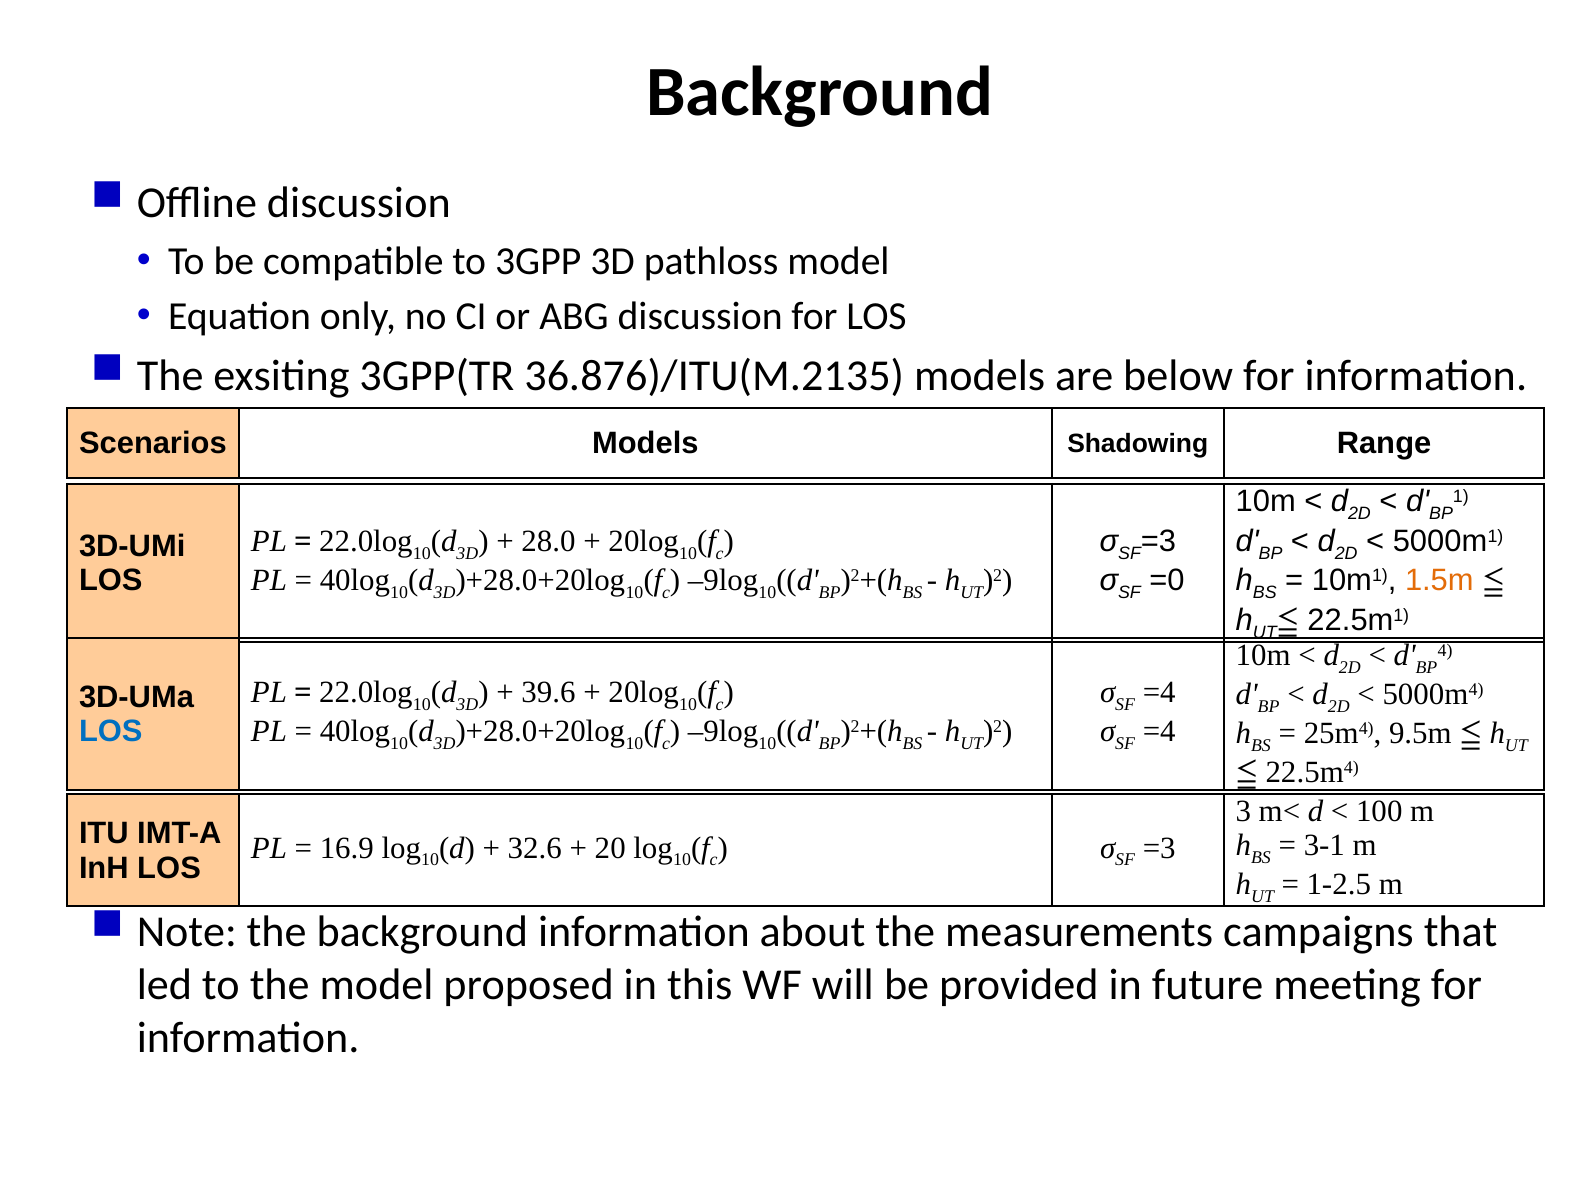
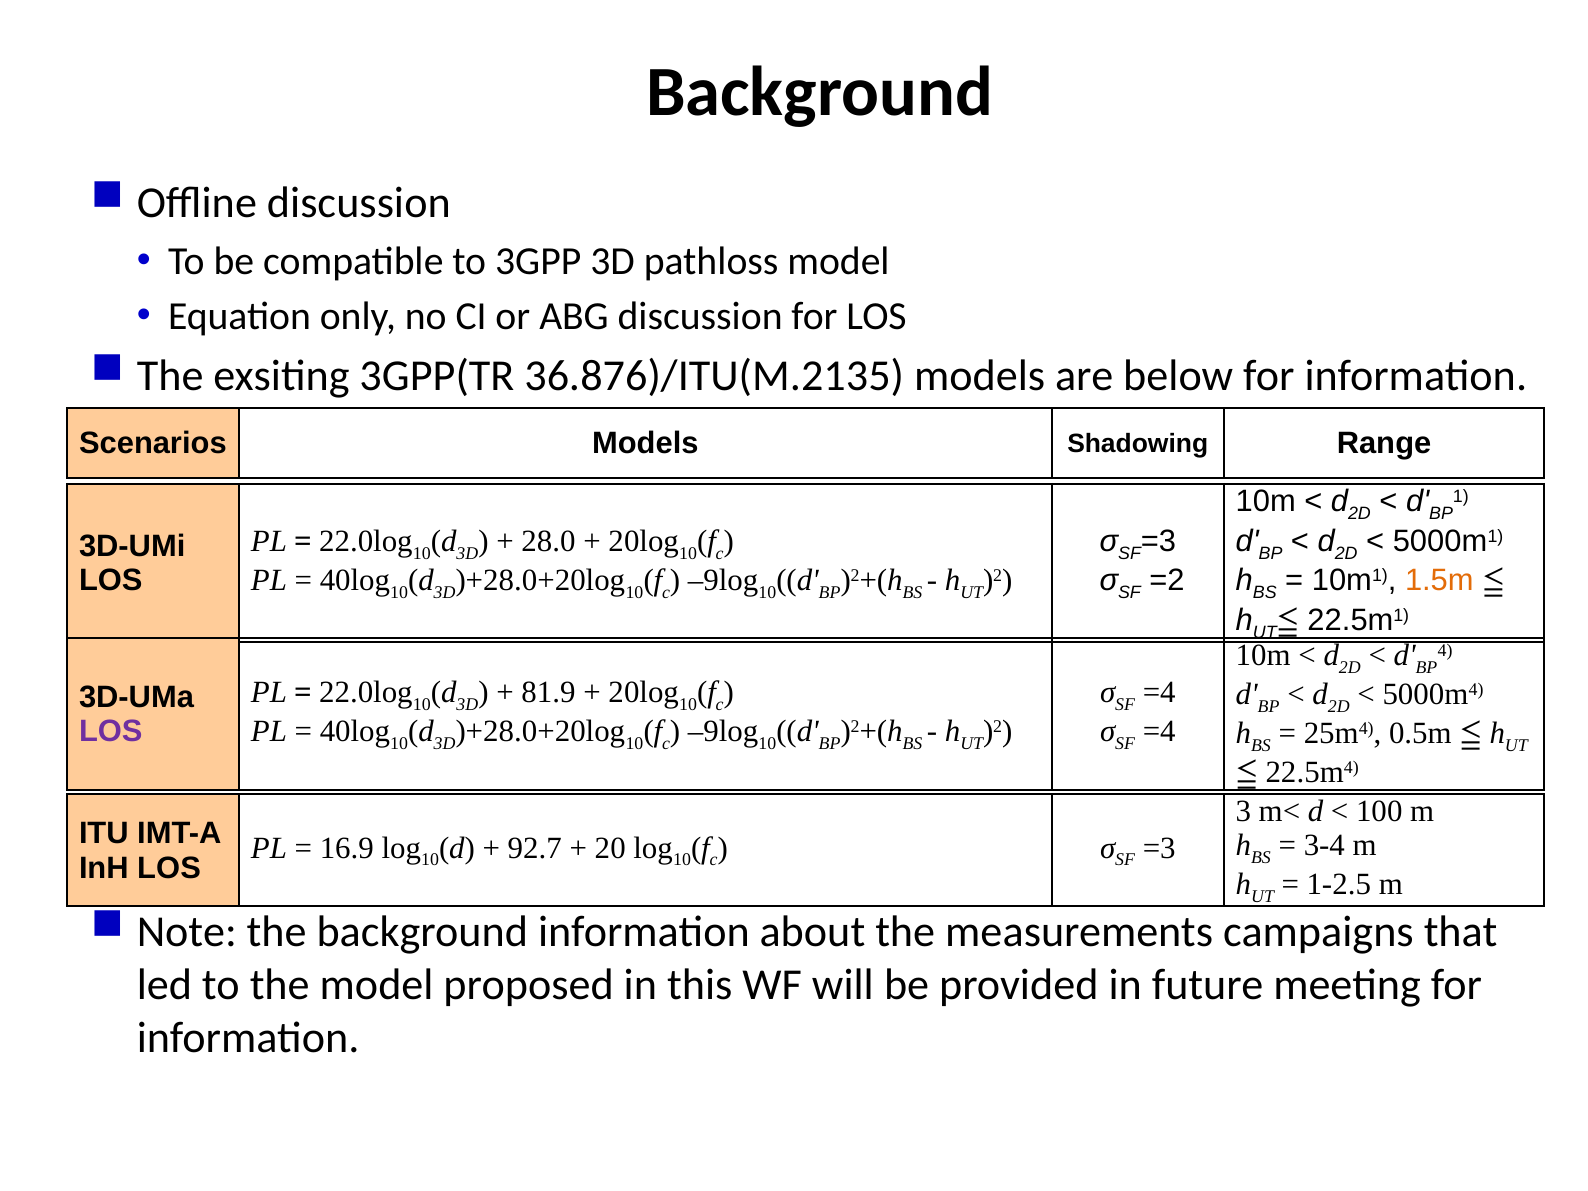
=0: =0 -> =2
39.6: 39.6 -> 81.9
LOS at (111, 732) colour: blue -> purple
9.5m: 9.5m -> 0.5m
3-1: 3-1 -> 3-4
32.6: 32.6 -> 92.7
